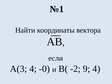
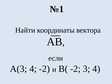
4 -0: -0 -> -2
9: 9 -> 3
